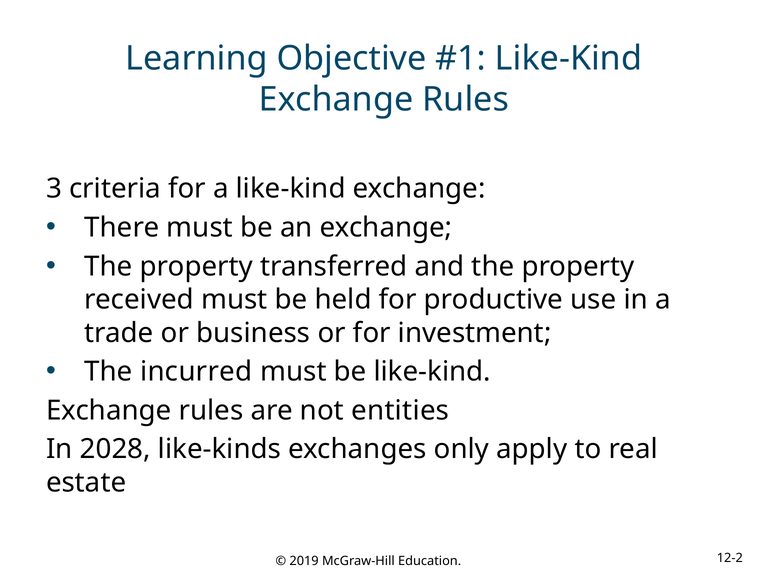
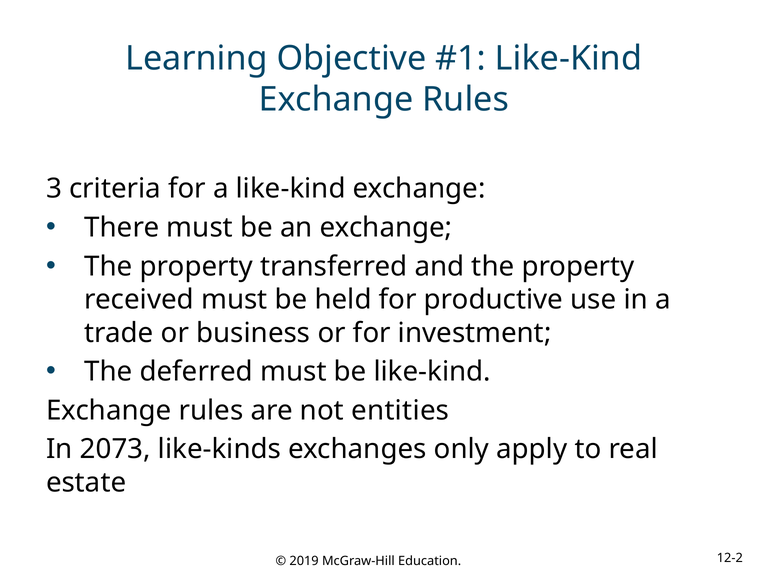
incurred: incurred -> deferred
2028: 2028 -> 2073
